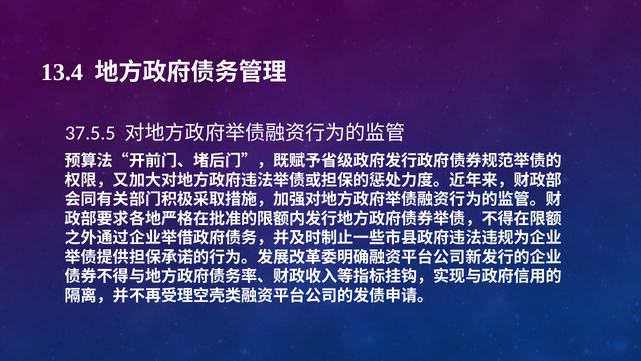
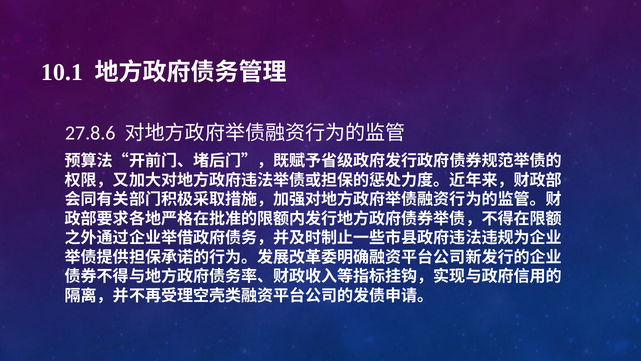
13.4: 13.4 -> 10.1
37.5.5: 37.5.5 -> 27.8.6
